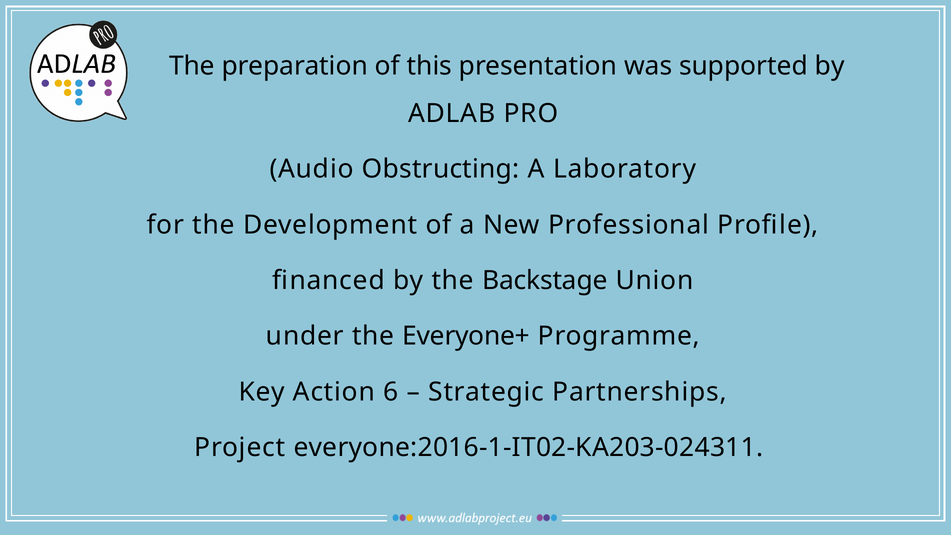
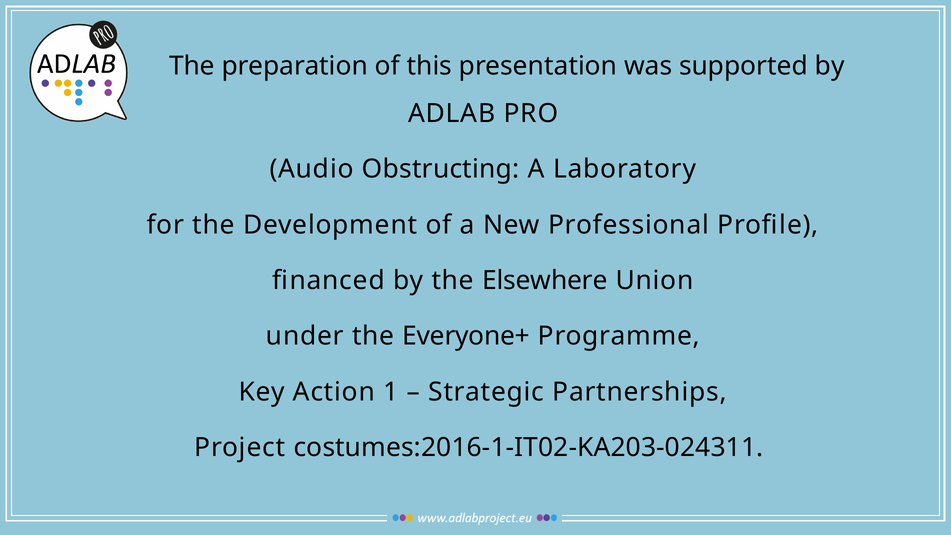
Backstage: Backstage -> Elsewhere
6: 6 -> 1
everyone:2016-1-IT02-KA203-024311: everyone:2016-1-IT02-KA203-024311 -> costumes:2016-1-IT02-KA203-024311
